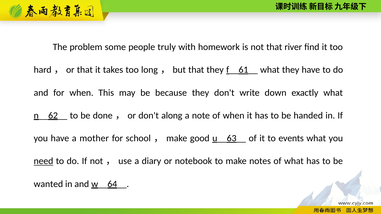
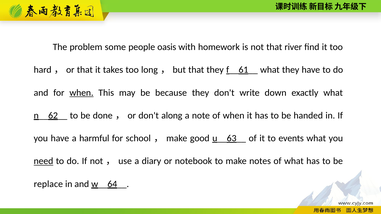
truly: truly -> oasis
when at (81, 93) underline: none -> present
mother: mother -> harmful
wanted: wanted -> replace
